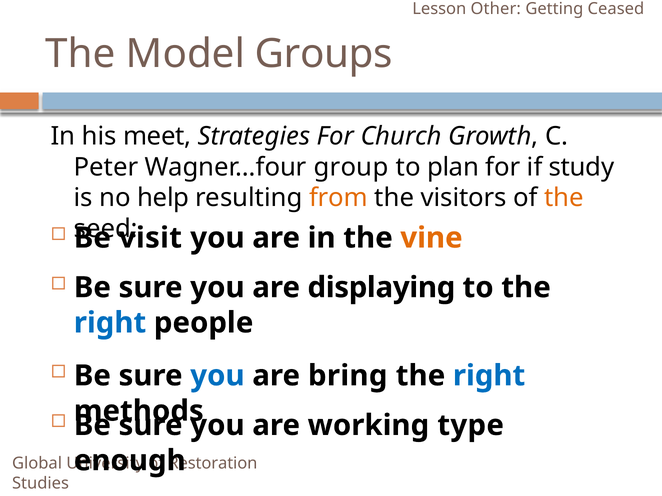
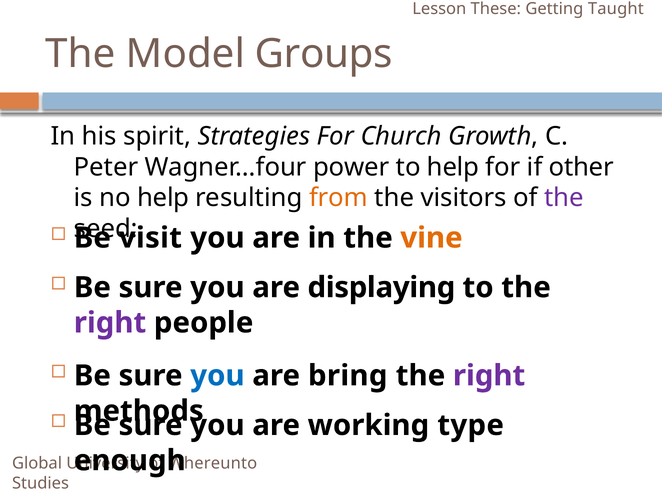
Other: Other -> These
Ceased: Ceased -> Taught
meet: meet -> spirit
group: group -> power
to plan: plan -> help
study: study -> other
the at (564, 198) colour: orange -> purple
right at (110, 323) colour: blue -> purple
right at (489, 376) colour: blue -> purple
Restoration: Restoration -> Whereunto
